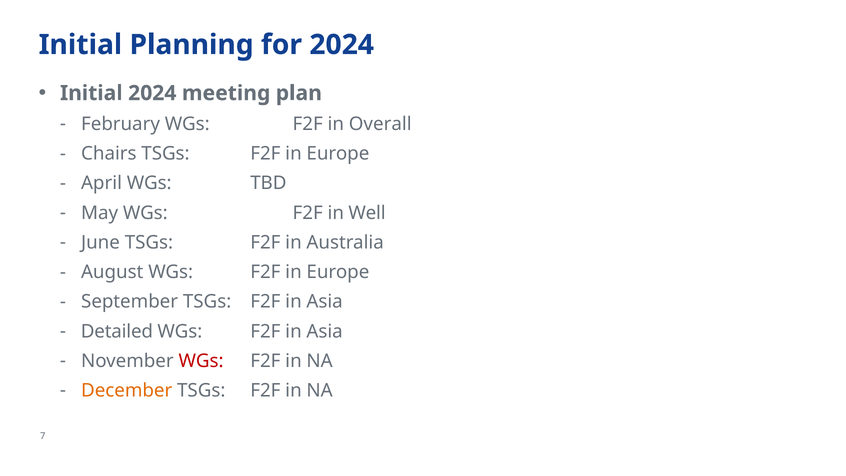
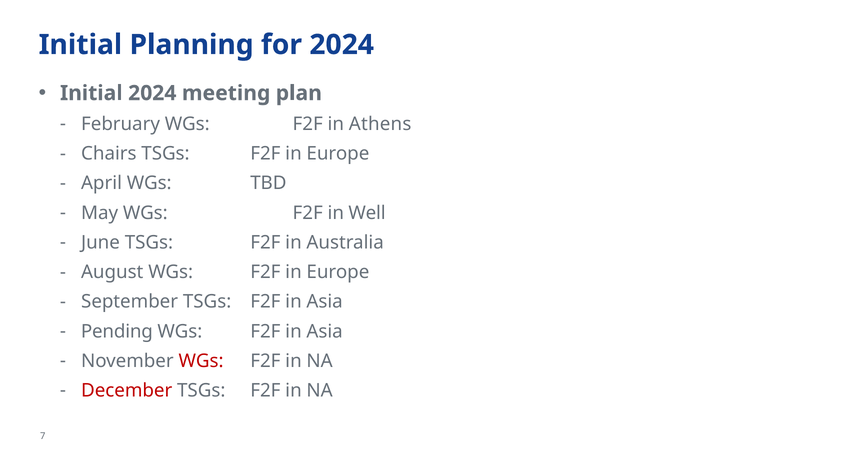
Overall: Overall -> Athens
Detailed: Detailed -> Pending
December colour: orange -> red
